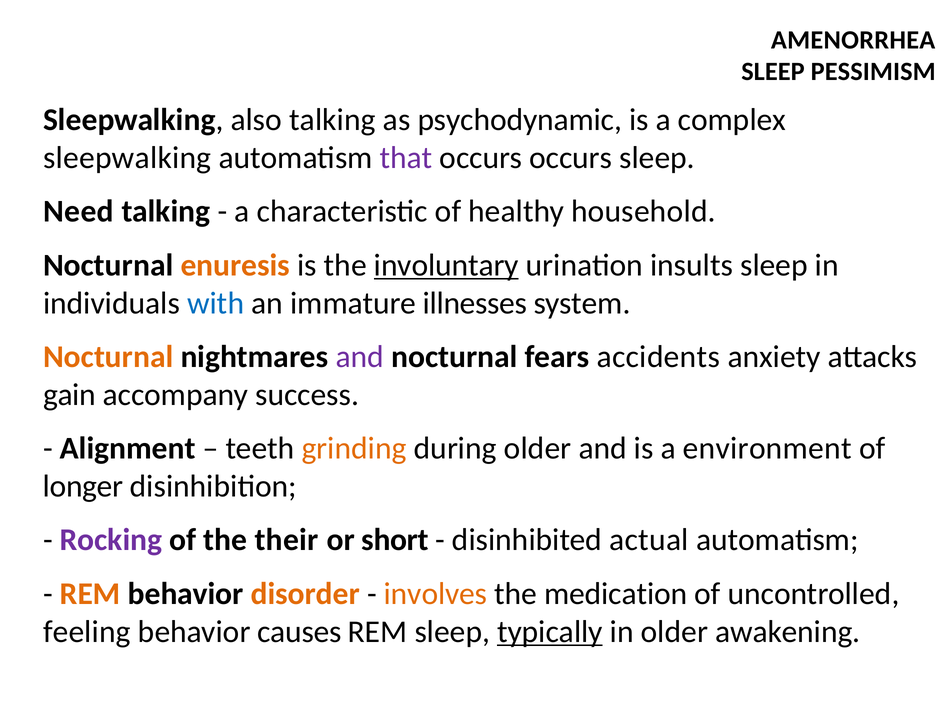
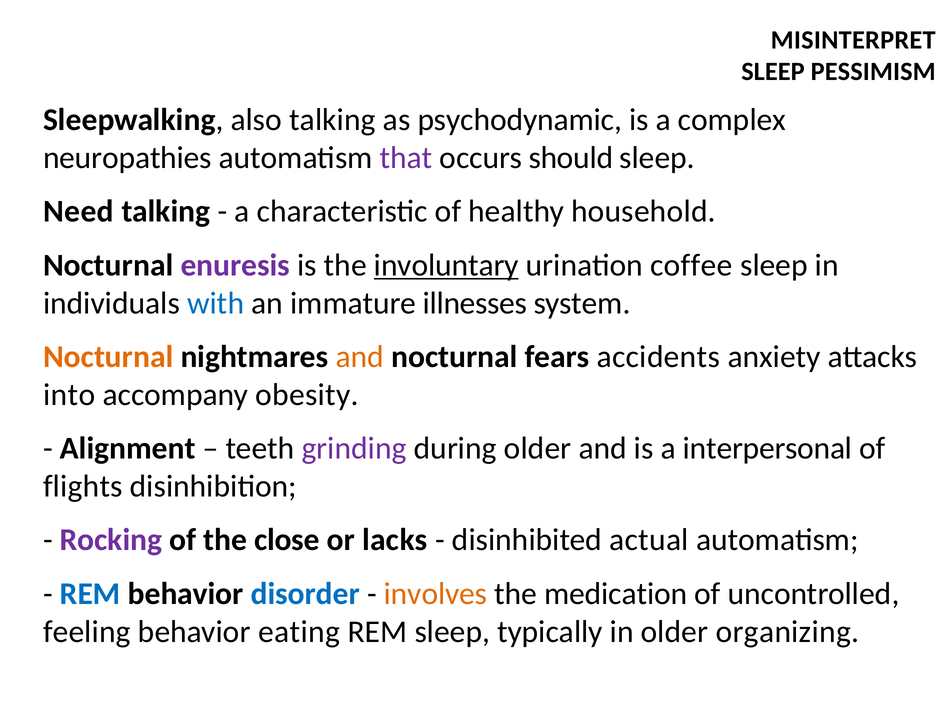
AMENORRHEA: AMENORRHEA -> MISINTERPRET
sleepwalking at (127, 158): sleepwalking -> neuropathies
occurs occurs: occurs -> should
enuresis colour: orange -> purple
insults: insults -> coffee
and at (360, 357) colour: purple -> orange
gain: gain -> into
success: success -> obesity
grinding colour: orange -> purple
environment: environment -> interpersonal
longer: longer -> flights
their: their -> close
short: short -> lacks
REM at (90, 594) colour: orange -> blue
disorder colour: orange -> blue
causes: causes -> eating
typically underline: present -> none
awakening: awakening -> organizing
